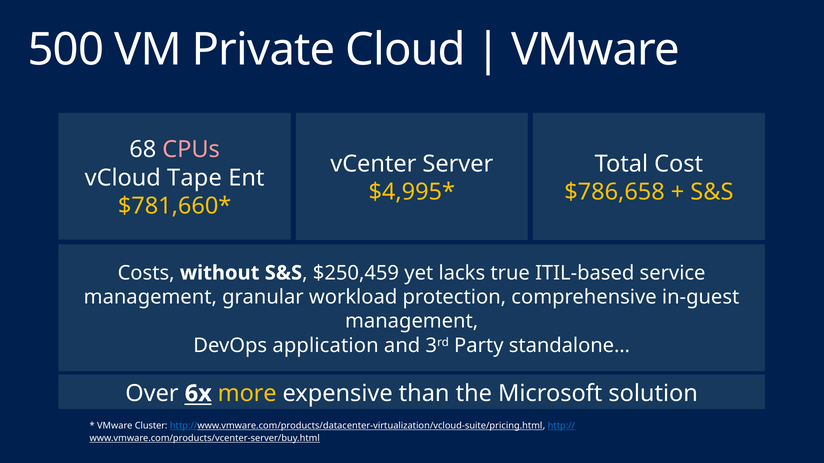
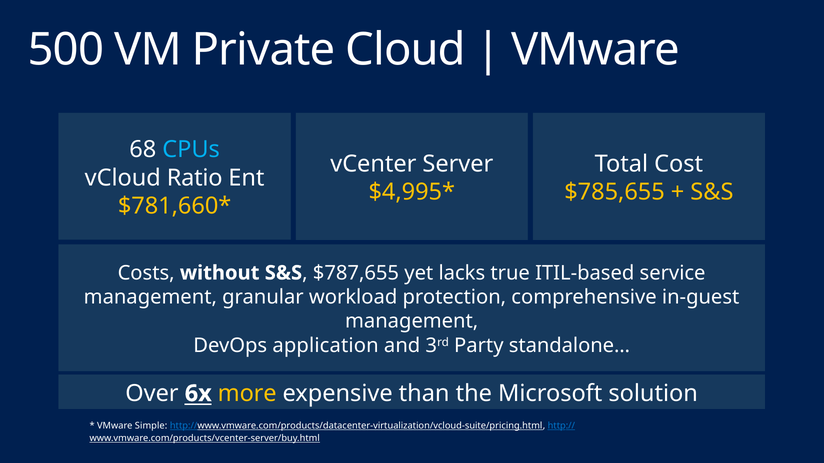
CPUs colour: pink -> light blue
Tape: Tape -> Ratio
$786,658: $786,658 -> $785,655
$250,459: $250,459 -> $787,655
Cluster: Cluster -> Simple
